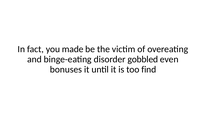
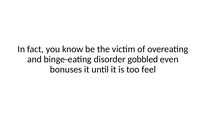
made: made -> know
find: find -> feel
